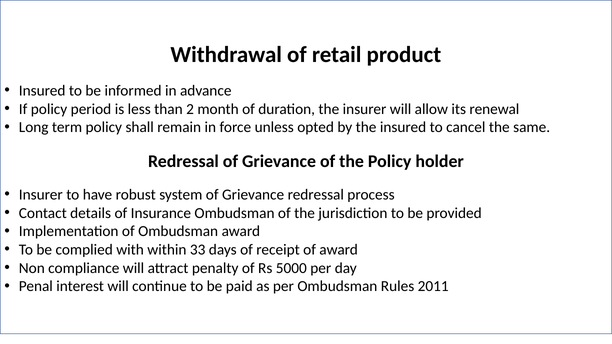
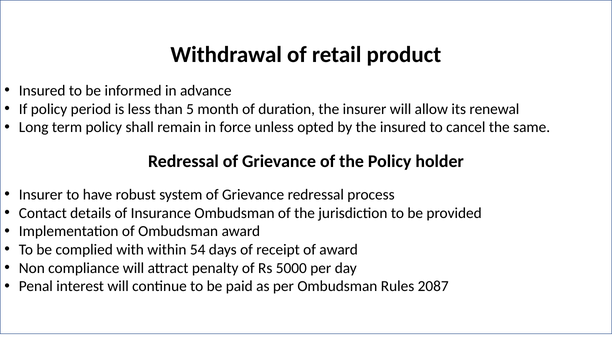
2: 2 -> 5
33: 33 -> 54
2011: 2011 -> 2087
